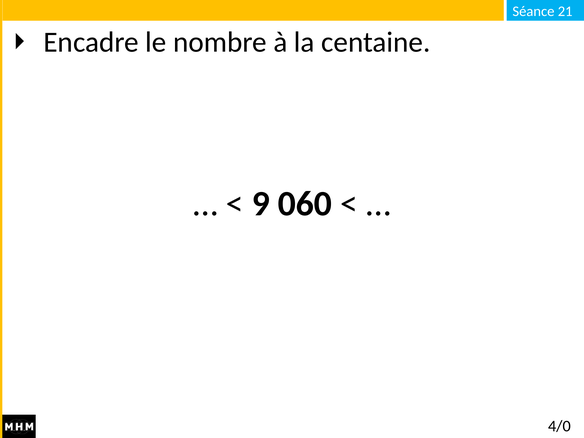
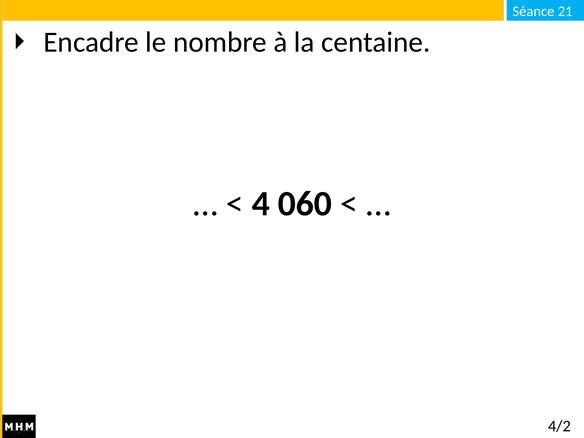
9: 9 -> 4
4/0: 4/0 -> 4/2
